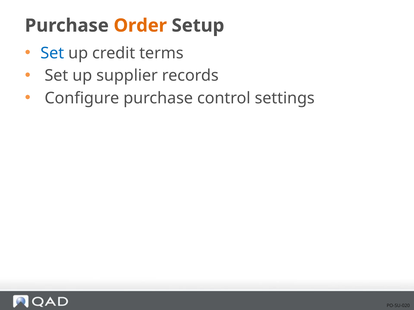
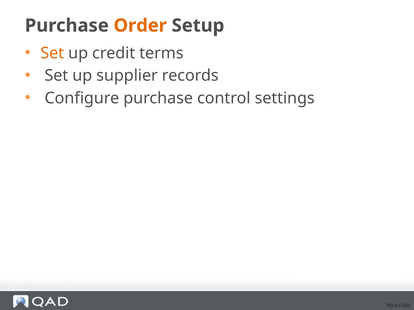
Set at (52, 53) colour: blue -> orange
